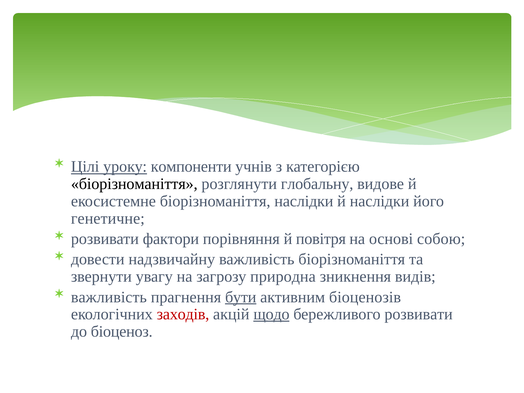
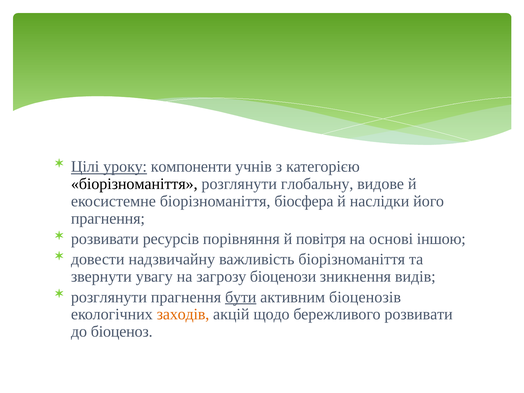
біорізноманіття наслідки: наслідки -> біосфера
генетичне at (108, 219): генетичне -> прагнення
фактори: фактори -> ресурсів
собою: собою -> іншою
природна: природна -> біоценози
важливість at (109, 297): важливість -> розглянути
заходів colour: red -> orange
щодо underline: present -> none
